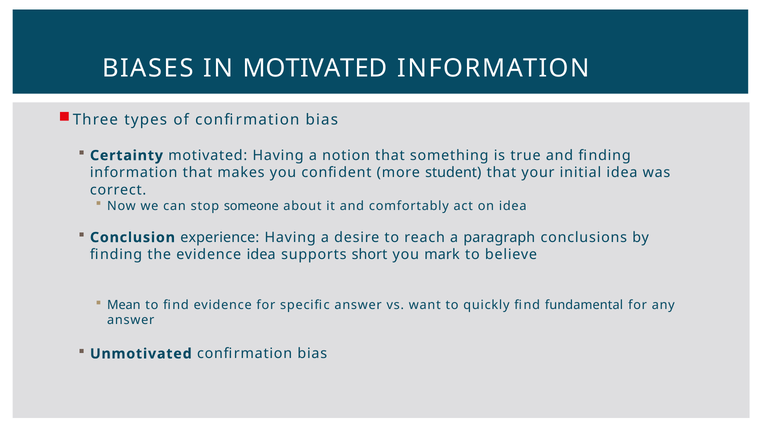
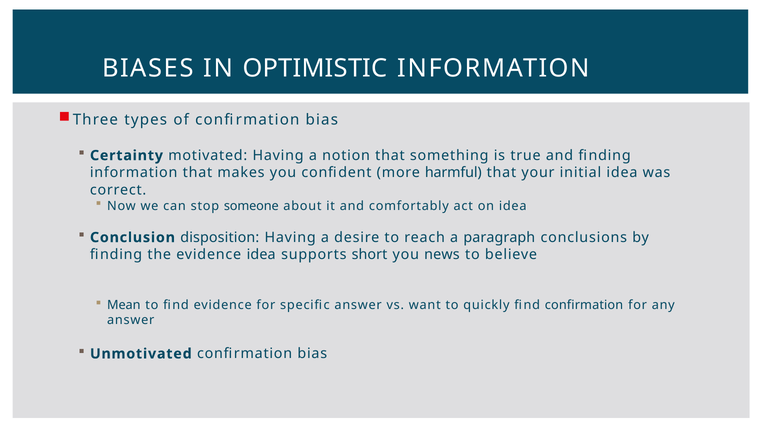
IN MOTIVATED: MOTIVATED -> OPTIMISTIC
student: student -> harmful
experience: experience -> disposition
mark: mark -> news
find fundamental: fundamental -> confirmation
